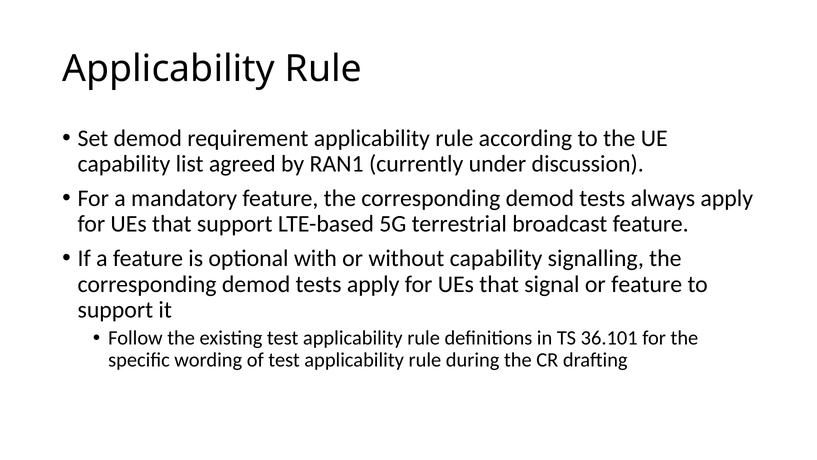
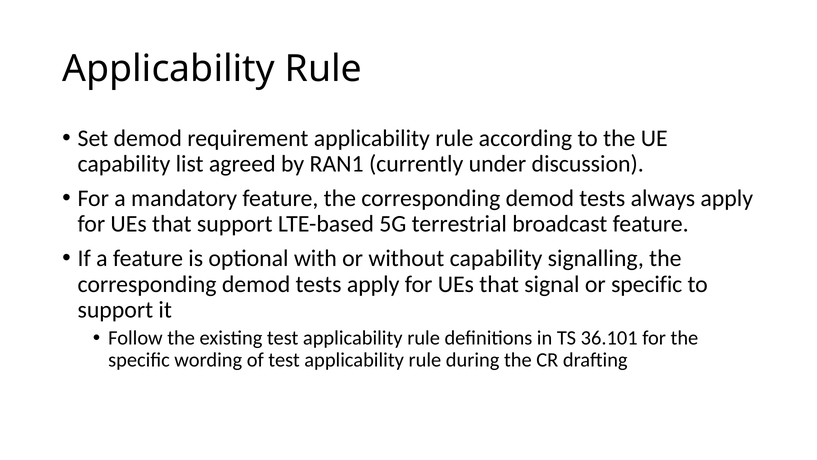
or feature: feature -> specific
